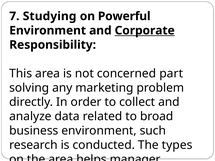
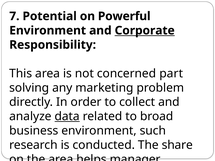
Studying: Studying -> Potential
data underline: none -> present
types: types -> share
